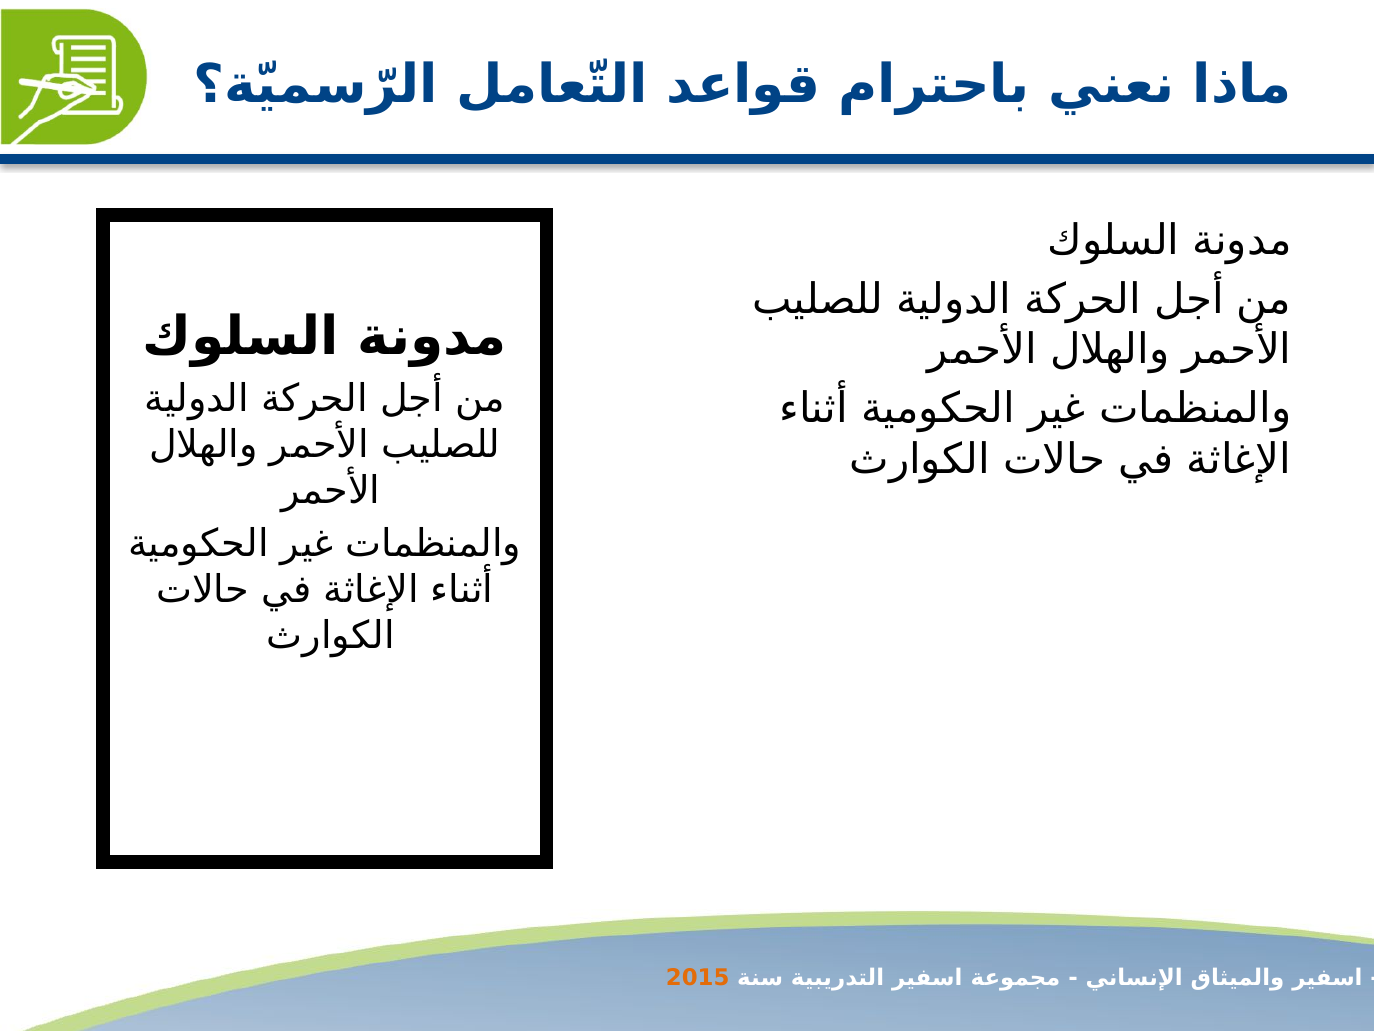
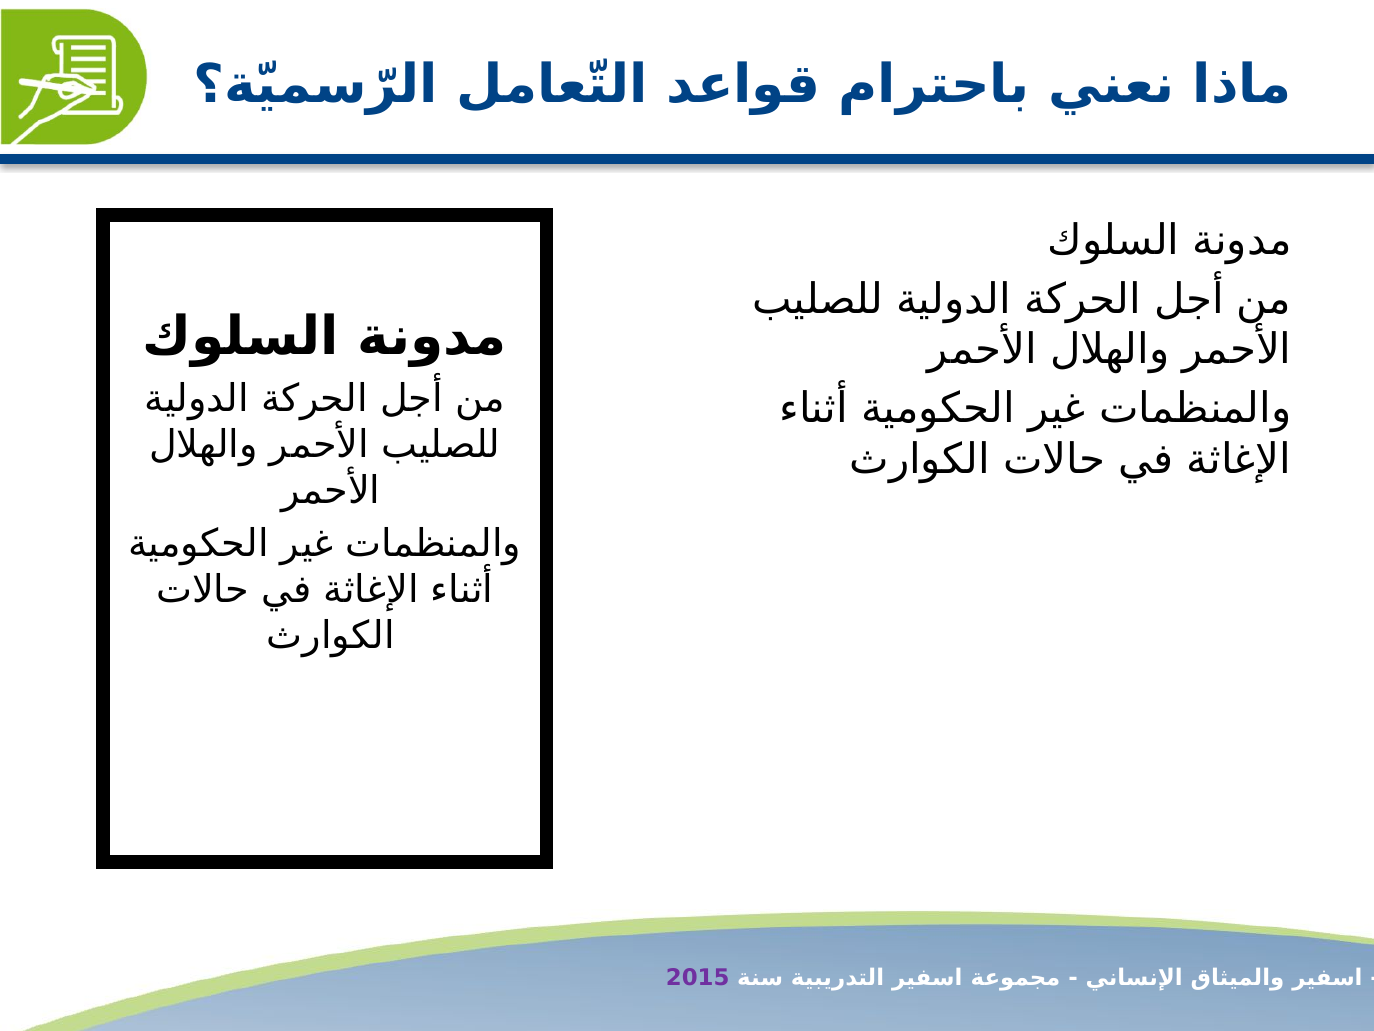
2015 colour: orange -> purple
